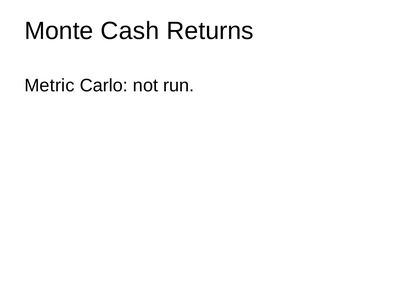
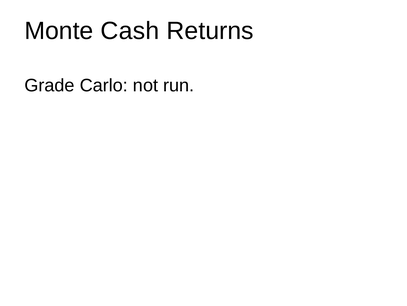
Metric: Metric -> Grade
